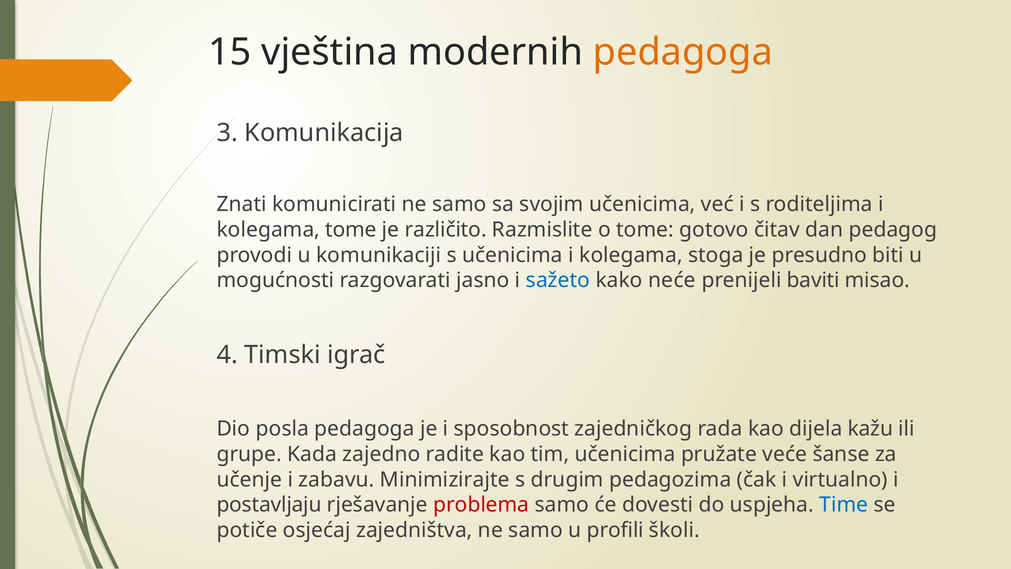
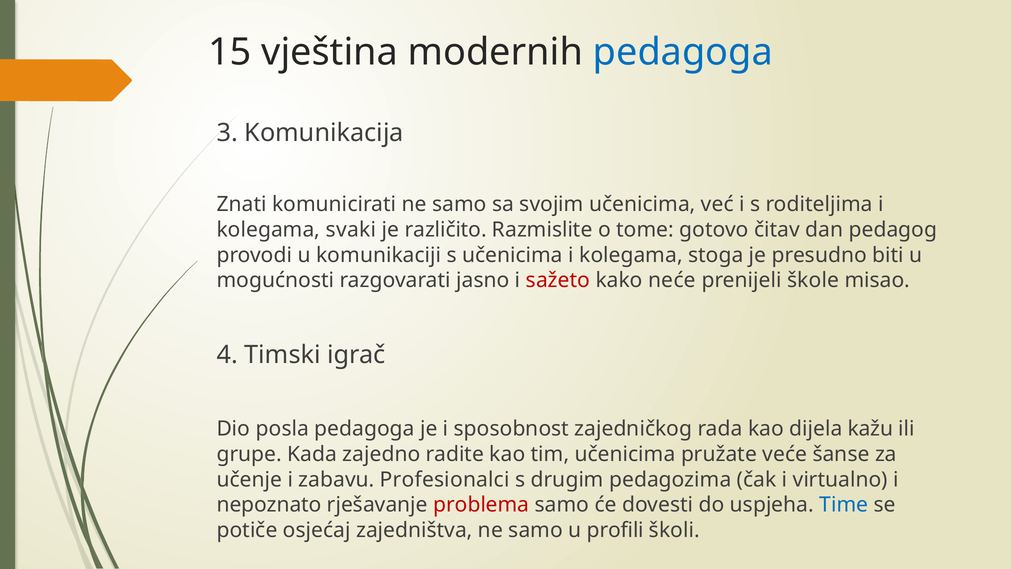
pedagoga at (683, 52) colour: orange -> blue
kolegama tome: tome -> svaki
sažeto colour: blue -> red
baviti: baviti -> škole
Minimizirajte: Minimizirajte -> Profesionalci
postavljaju: postavljaju -> nepoznato
